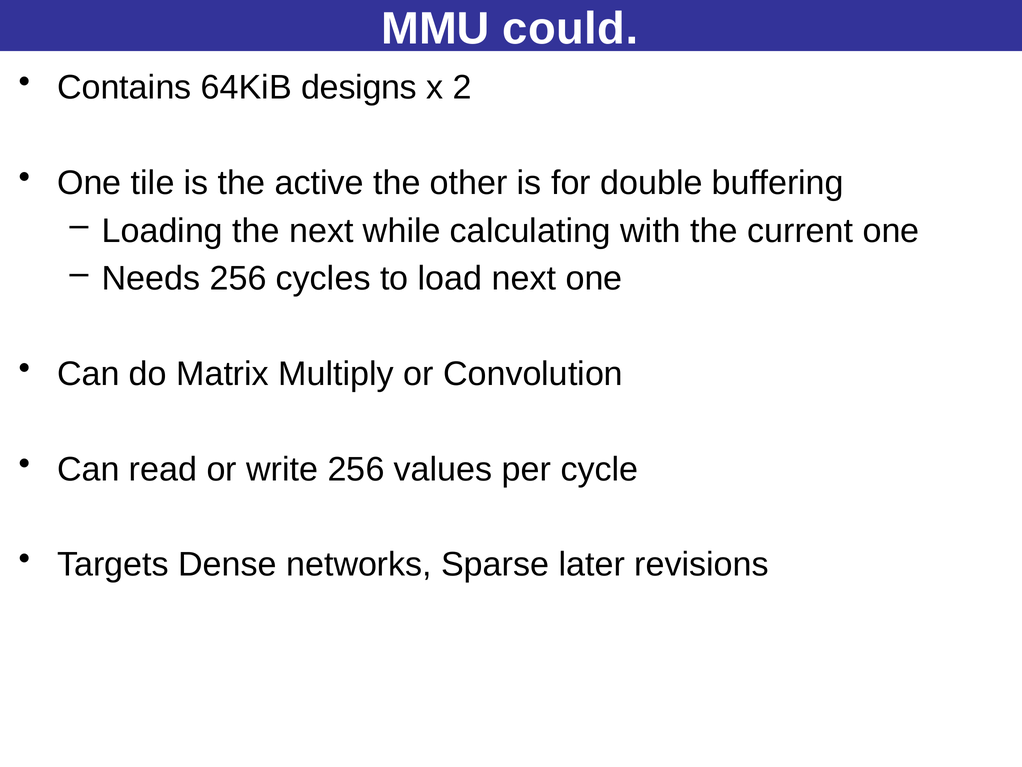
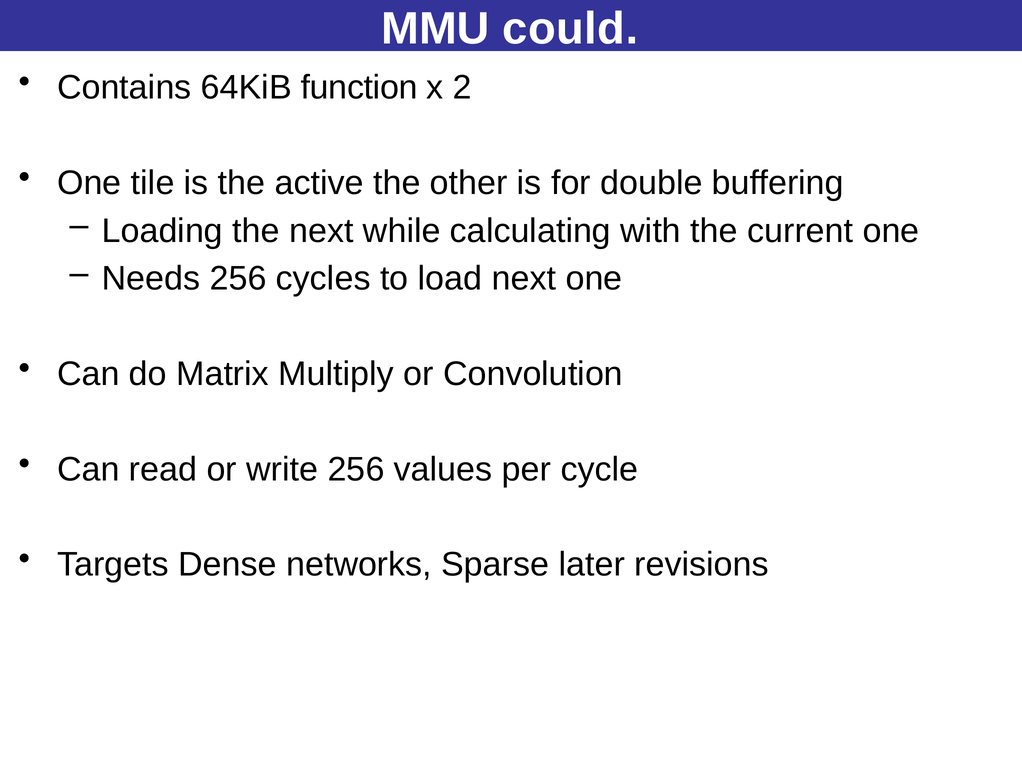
designs: designs -> function
